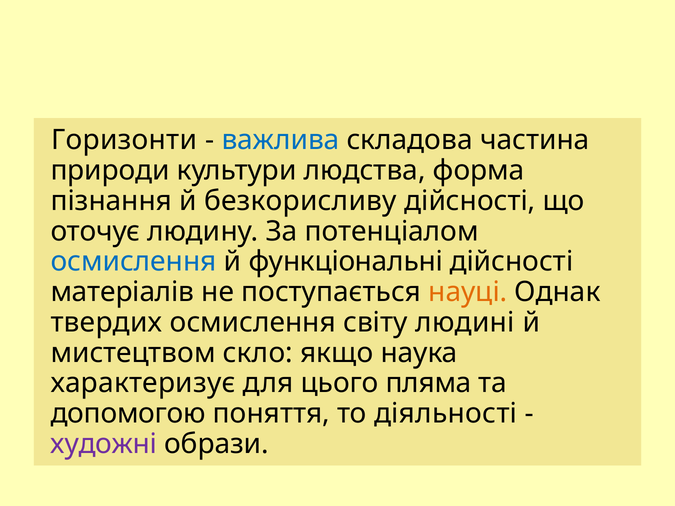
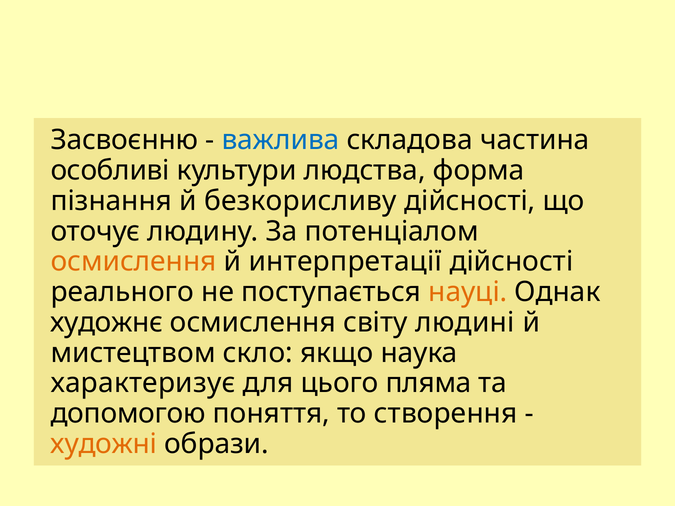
Горизонти: Горизонти -> Засвоєнню
природи: природи -> особливі
осмислення at (134, 262) colour: blue -> orange
функціональні: функціональні -> интерпретації
матеріалів: матеріалів -> реального
твердих: твердих -> художнє
діяльності: діяльності -> створення
художні colour: purple -> orange
